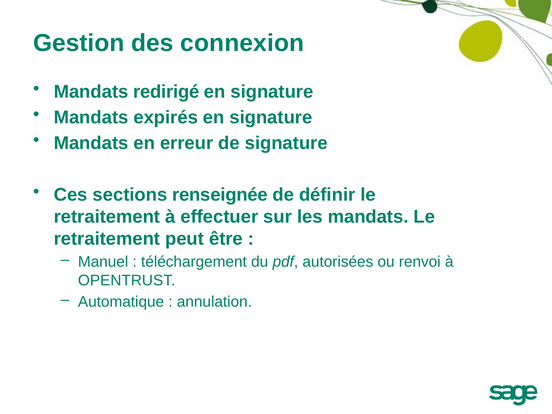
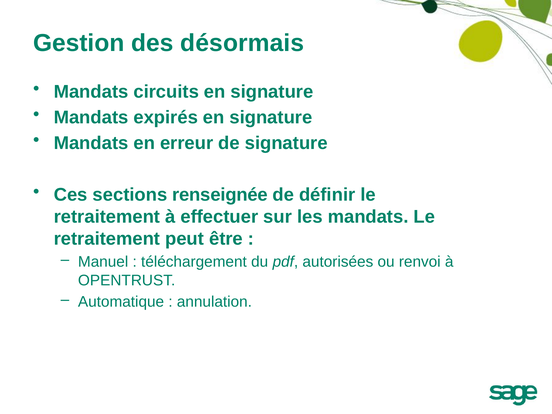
connexion: connexion -> désormais
redirigé: redirigé -> circuits
